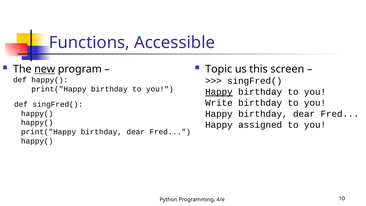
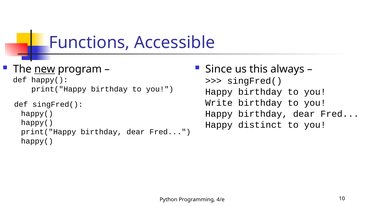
Topic: Topic -> Since
screen: screen -> always
Happy at (219, 92) underline: present -> none
assigned: assigned -> distinct
